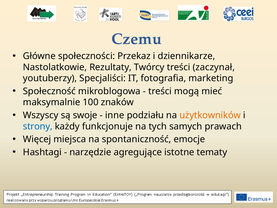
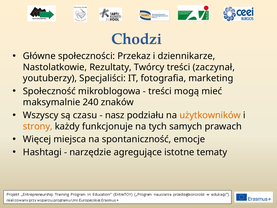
Czemu: Czemu -> Chodzi
100: 100 -> 240
swoje: swoje -> czasu
inne: inne -> nasz
strony colour: blue -> orange
